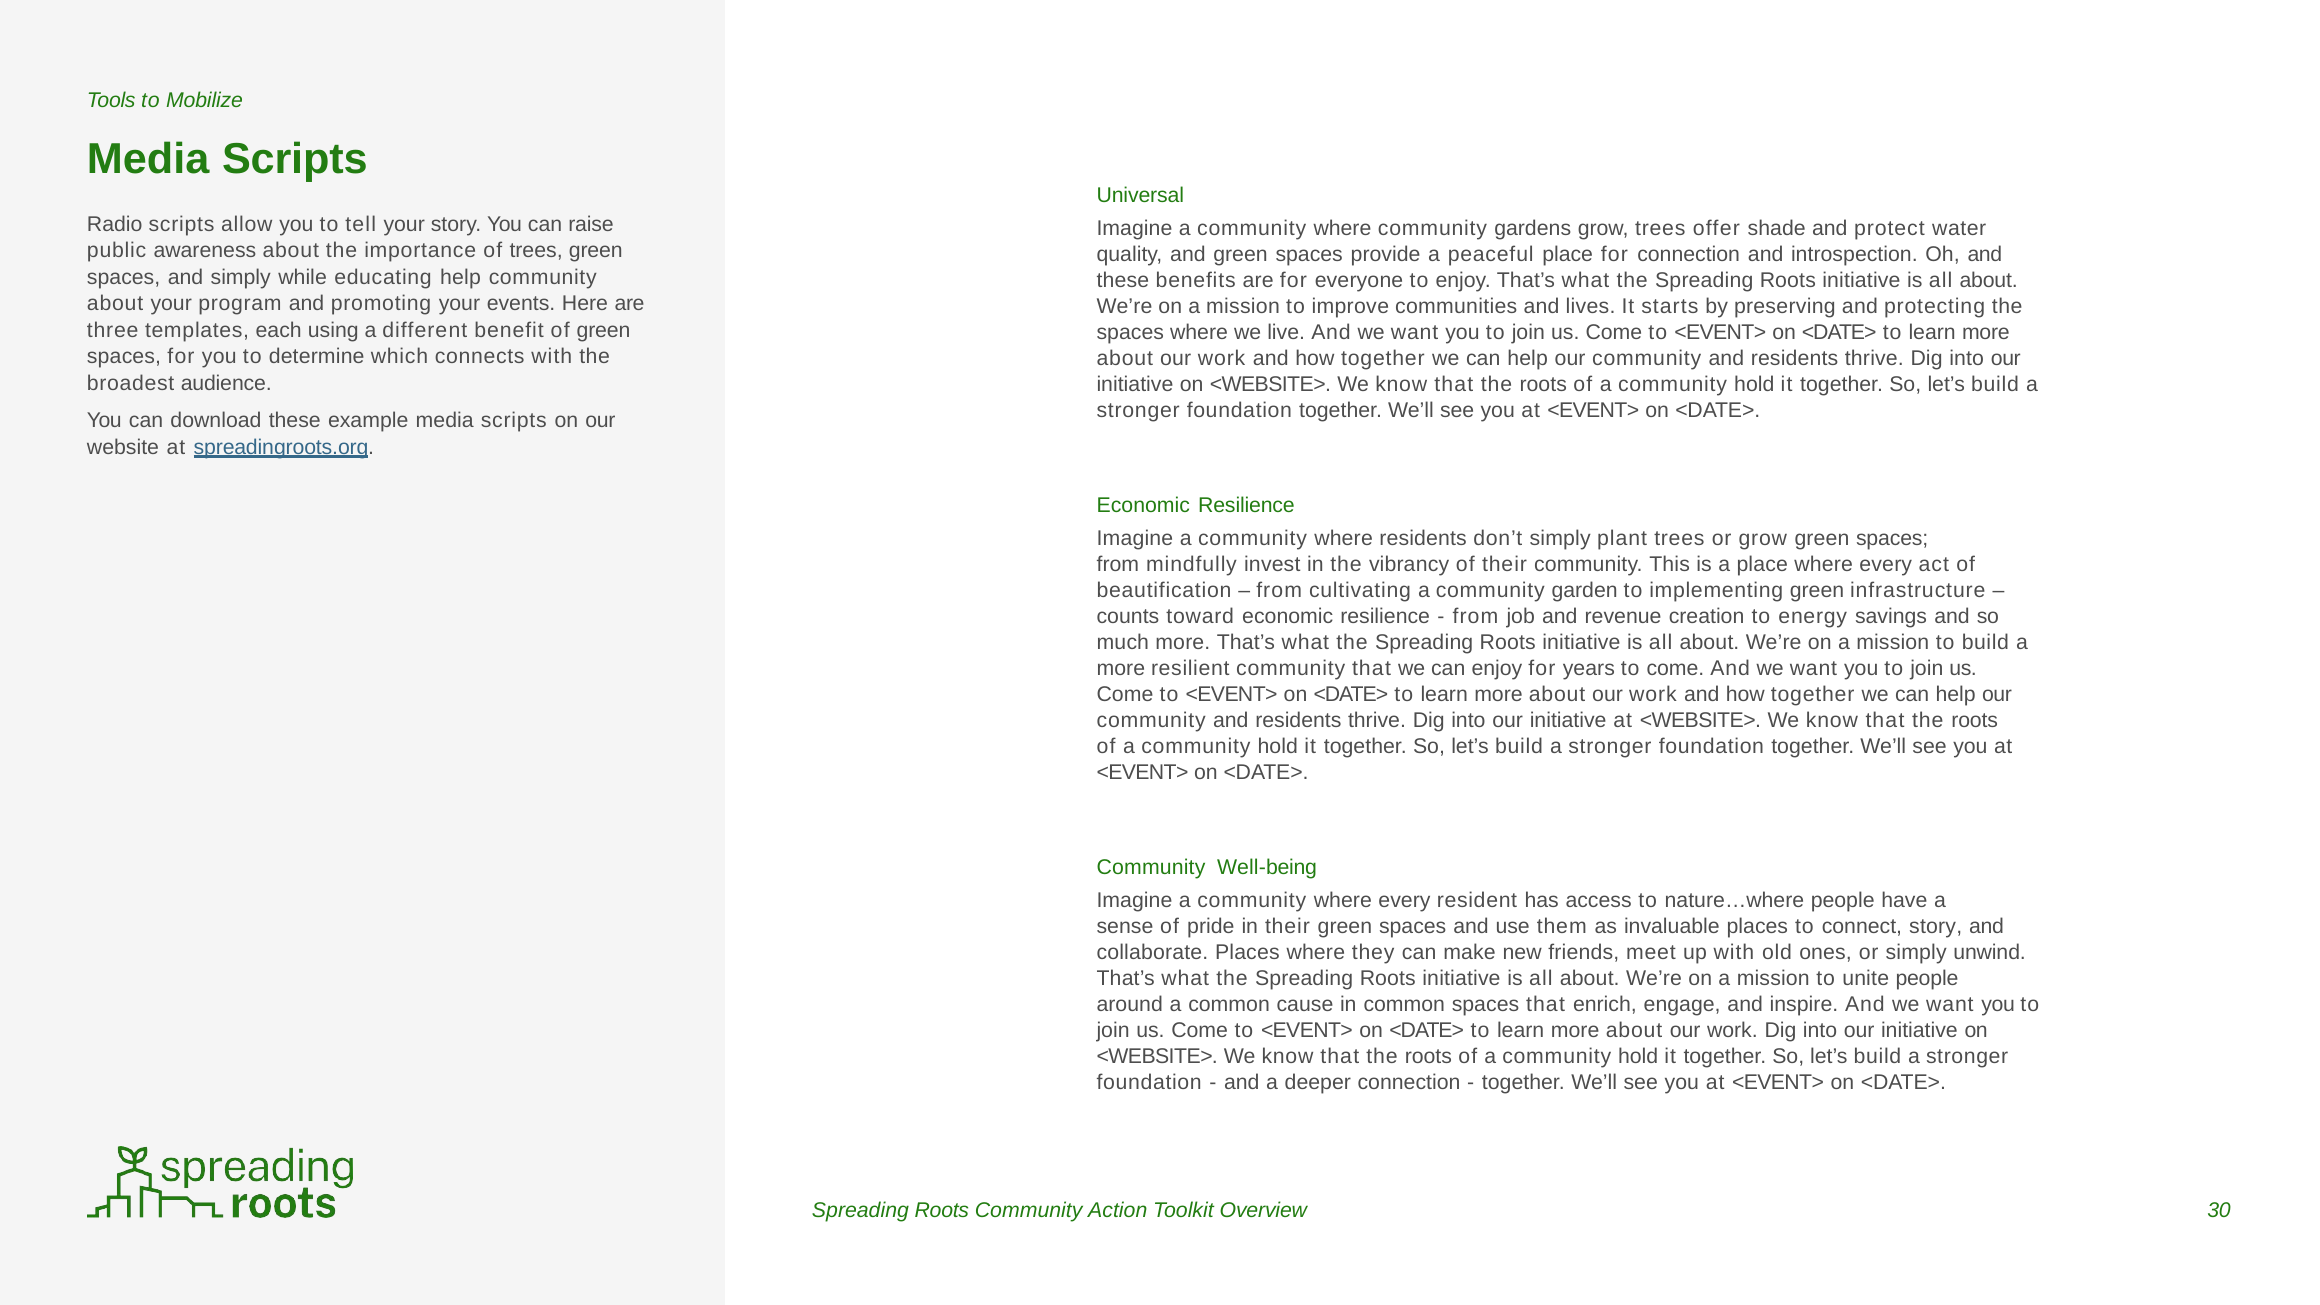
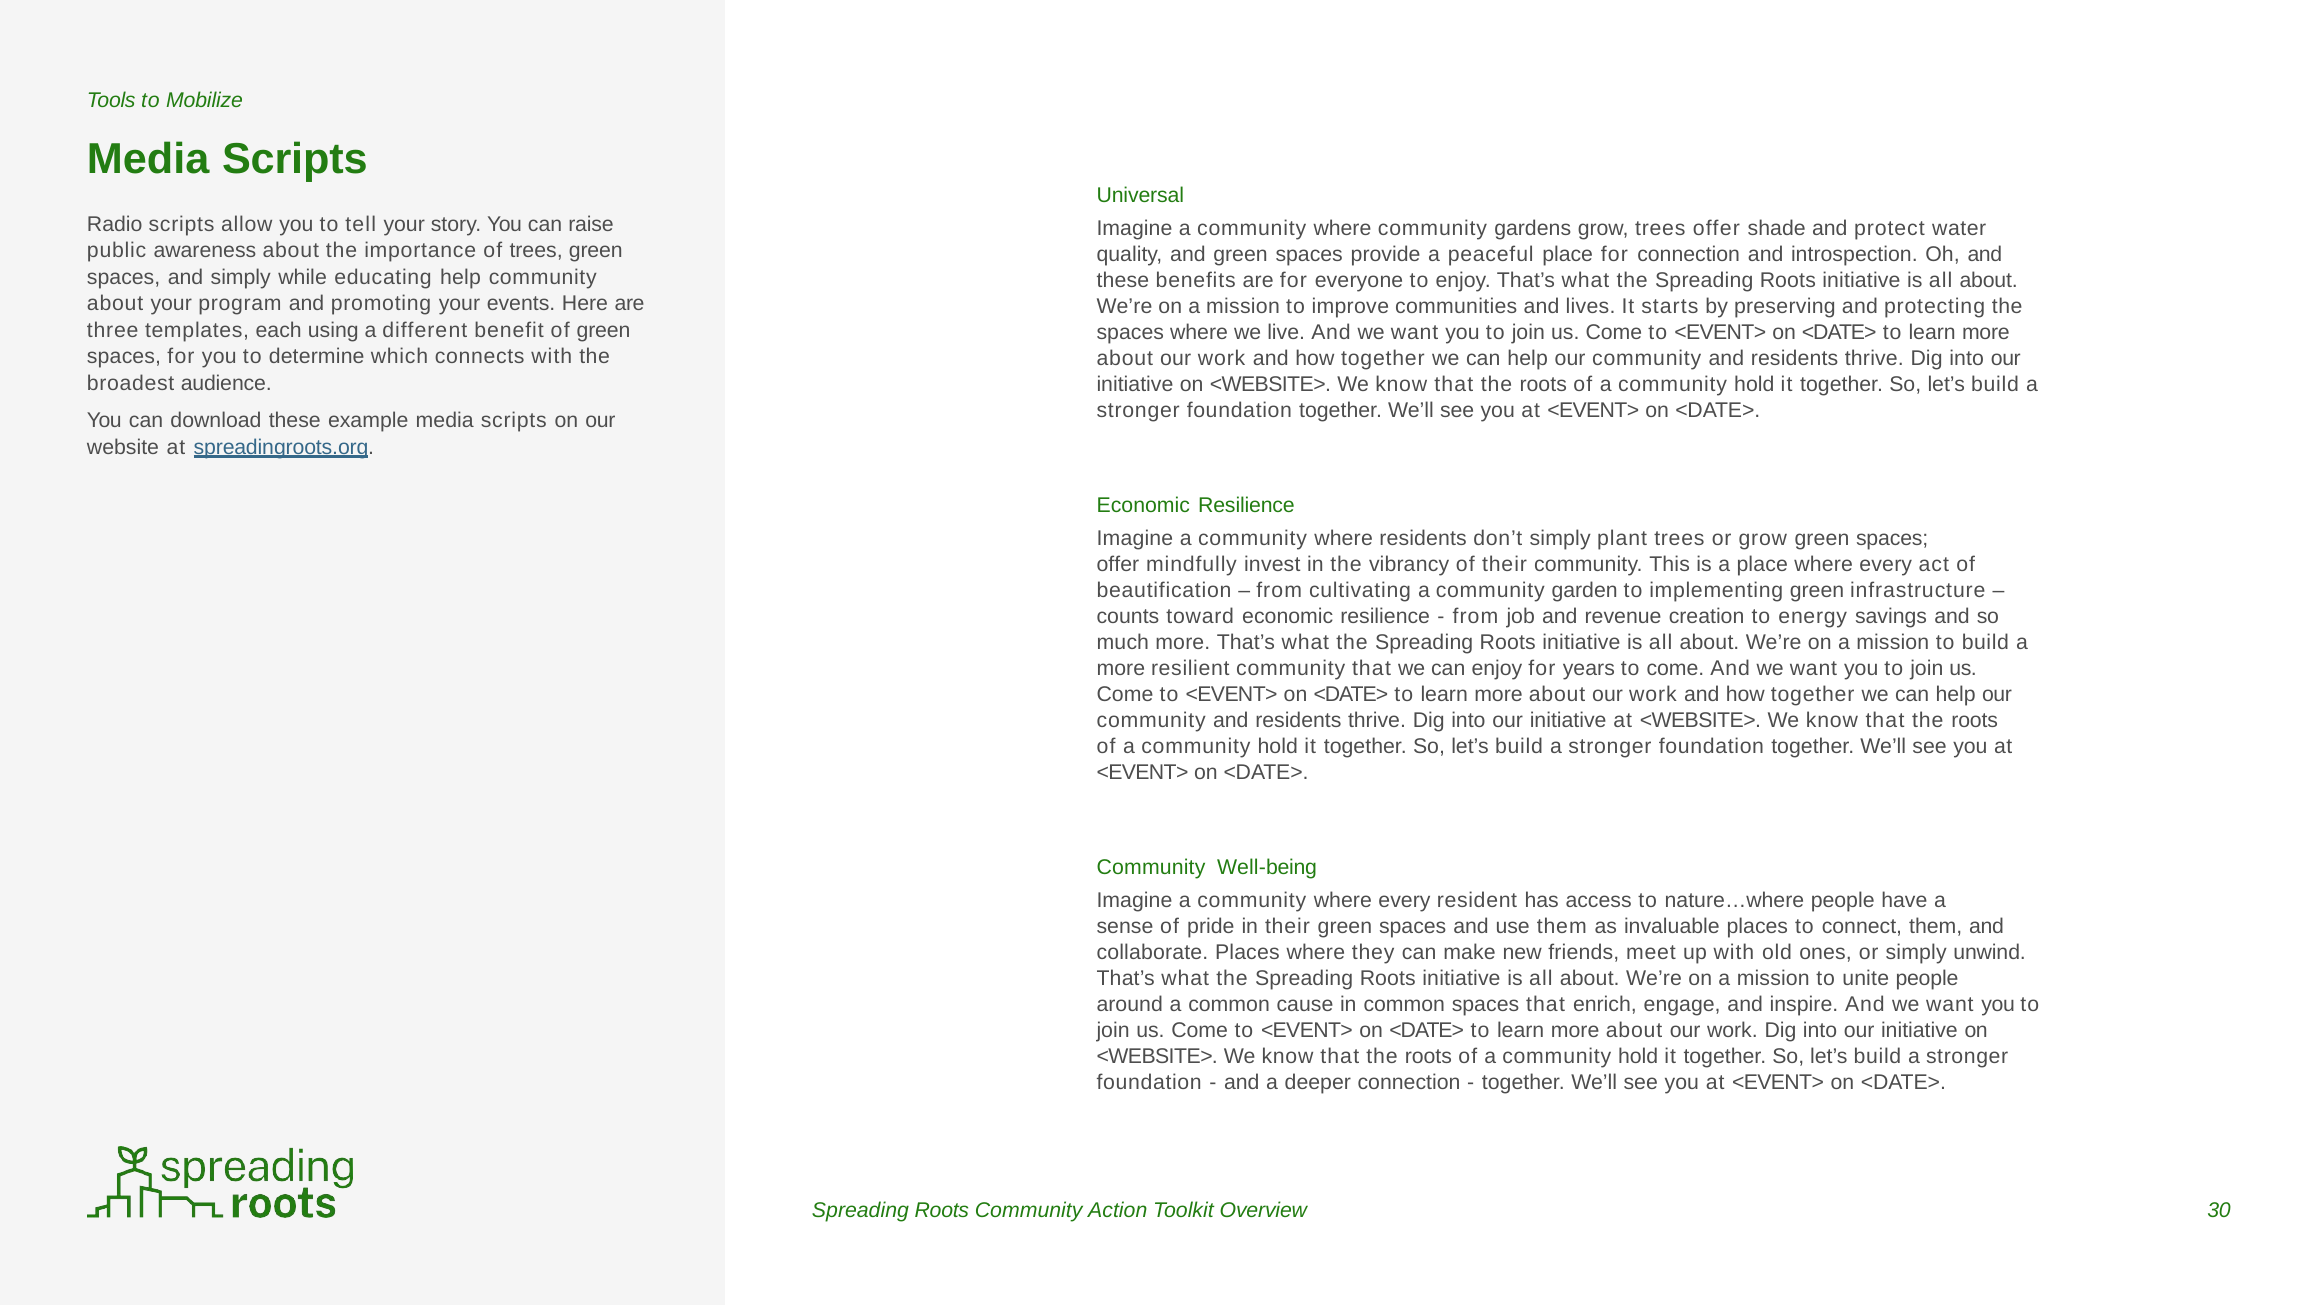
from at (1118, 564): from -> offer
connect story: story -> them
